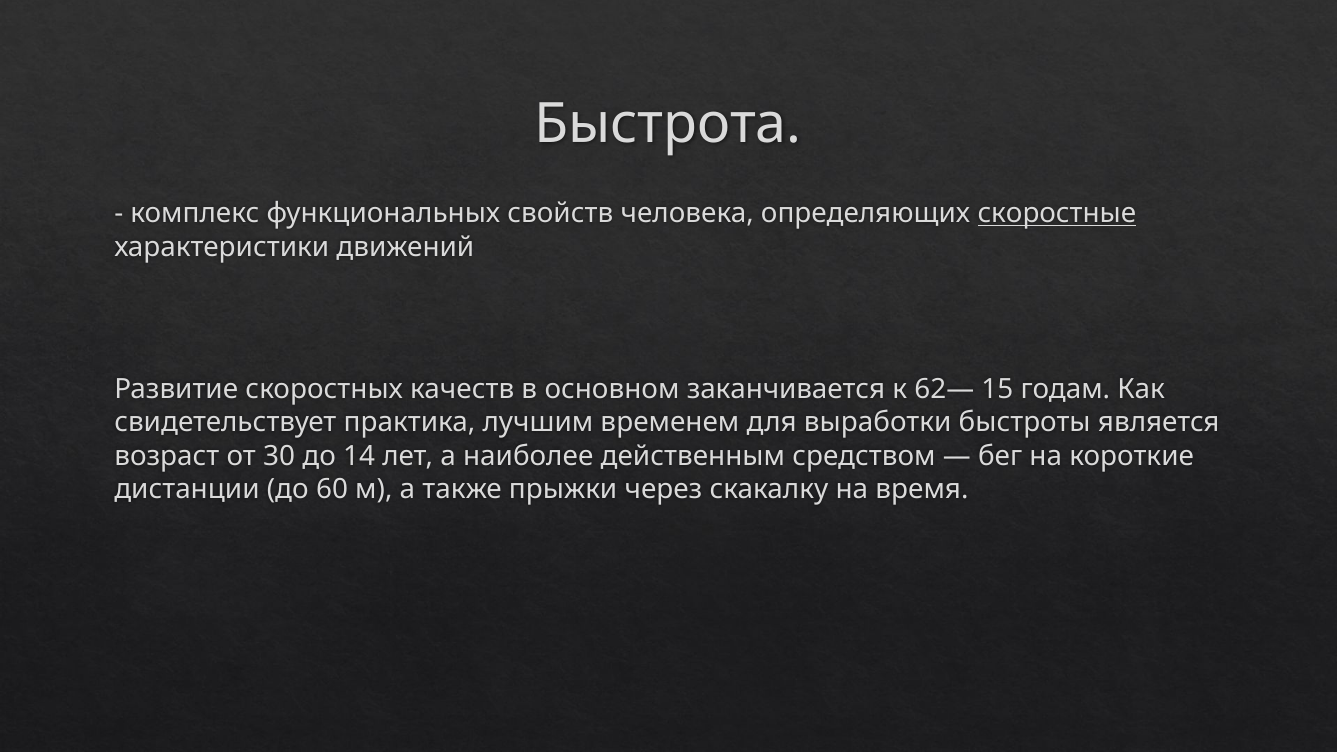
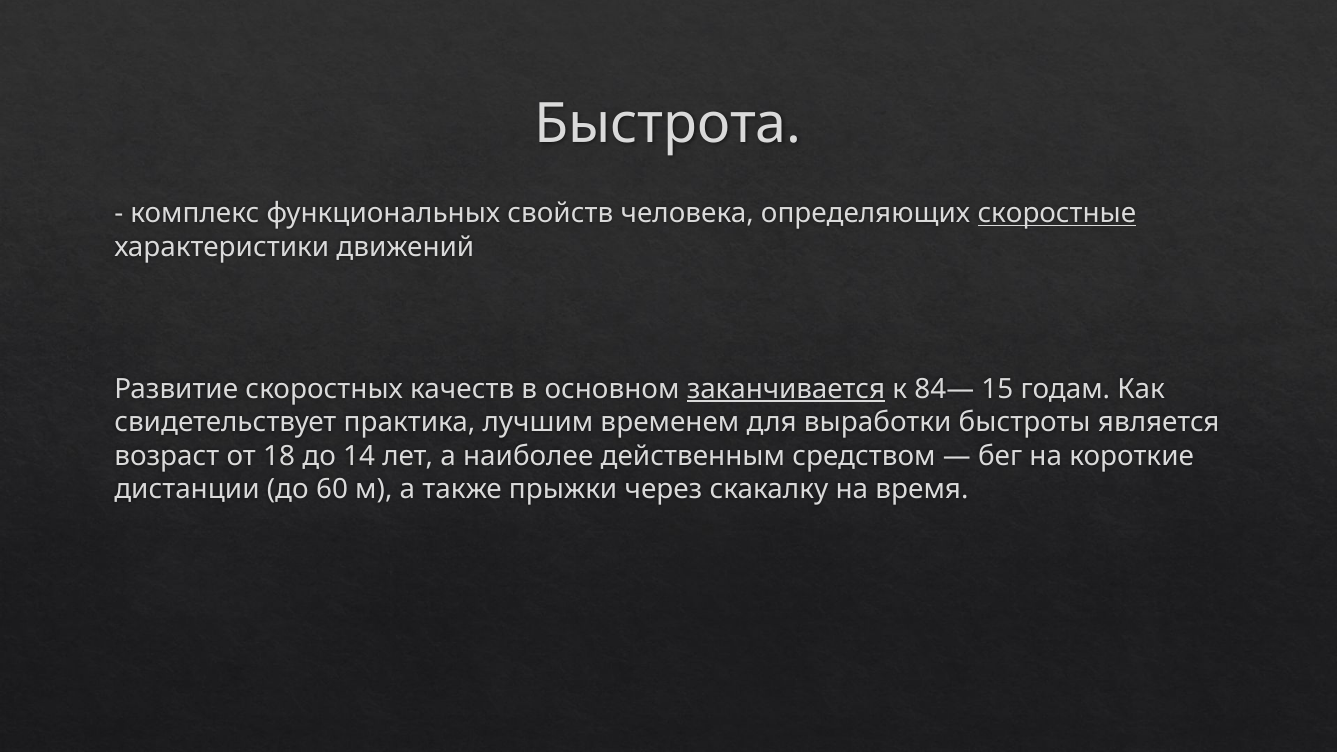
заканчивается underline: none -> present
62—: 62— -> 84—
30: 30 -> 18
